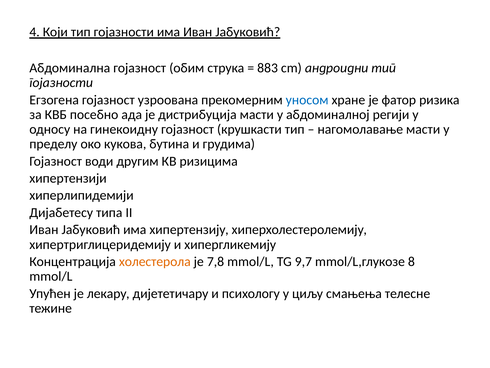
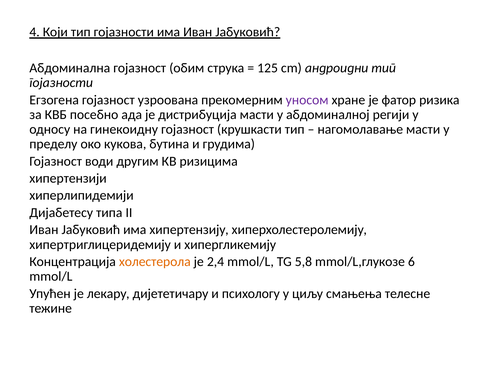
883: 883 -> 125
уносом colour: blue -> purple
7,8: 7,8 -> 2,4
9,7: 9,7 -> 5,8
8: 8 -> 6
